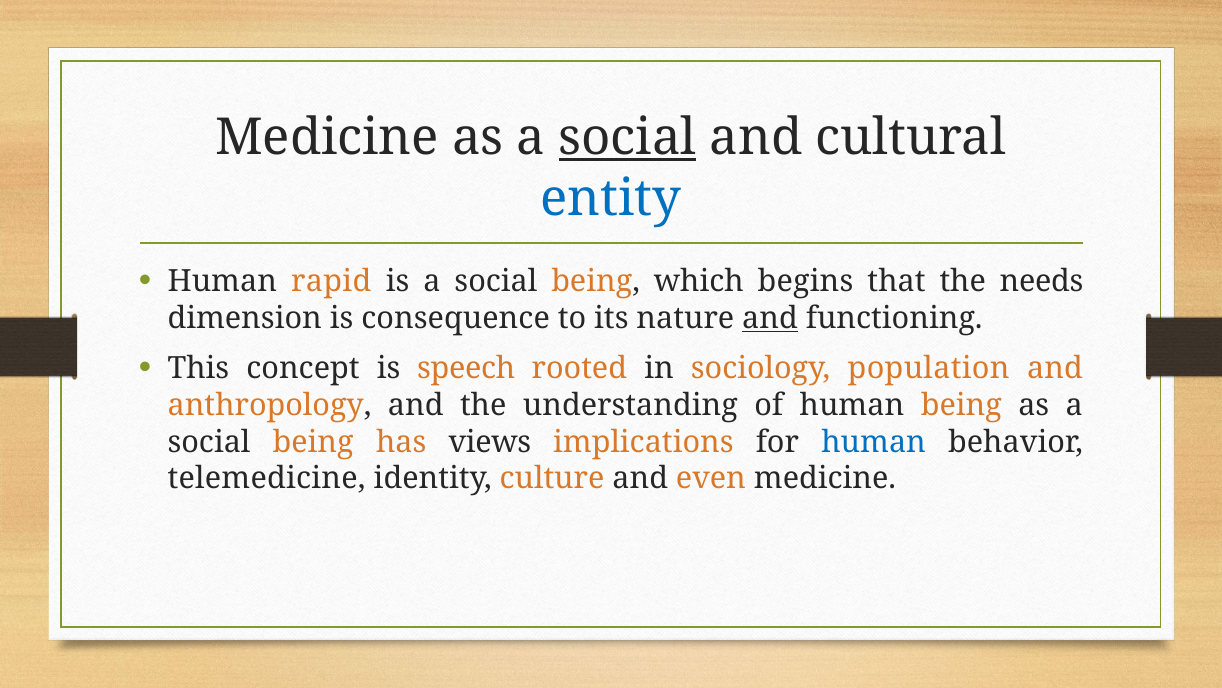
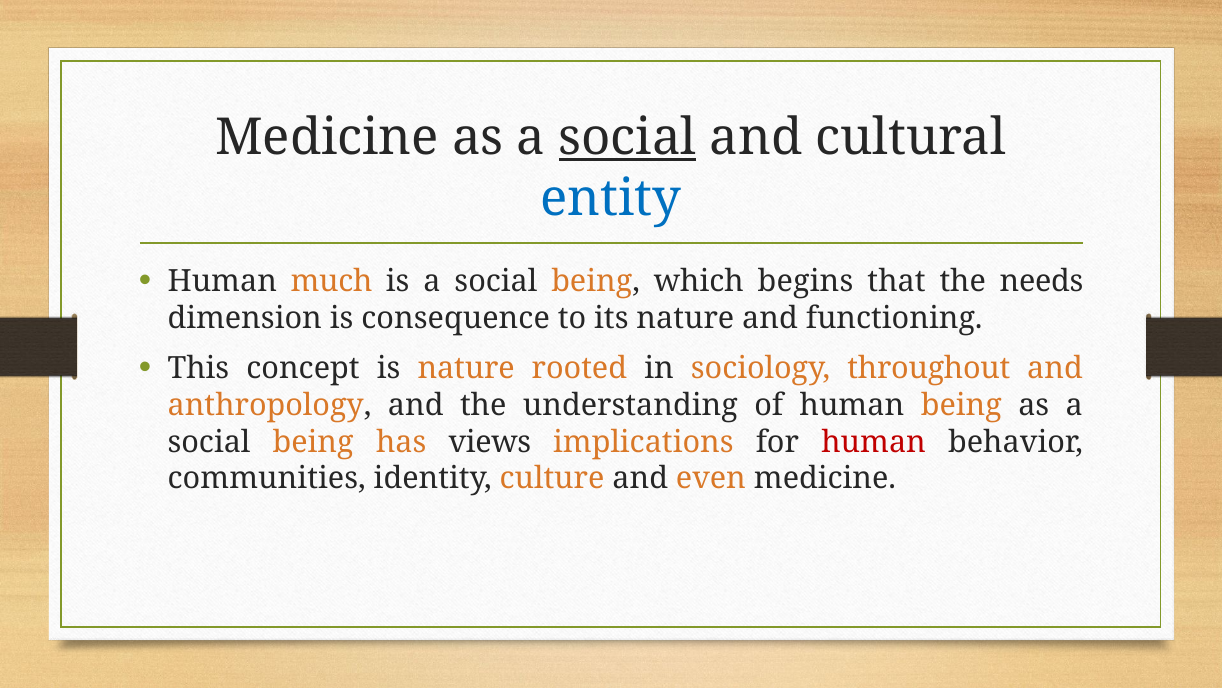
rapid: rapid -> much
and at (770, 318) underline: present -> none
is speech: speech -> nature
population: population -> throughout
human at (874, 442) colour: blue -> red
telemedicine: telemedicine -> communities
